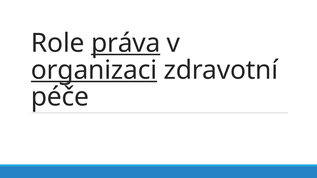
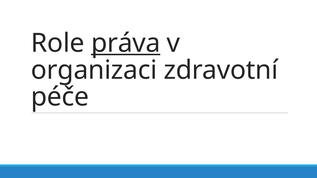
organizaci underline: present -> none
